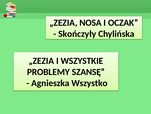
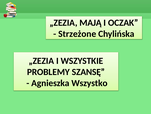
NOSA: NOSA -> MAJĄ
Skończyły: Skończyły -> Strzeżone
